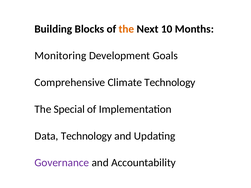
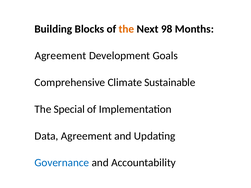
10: 10 -> 98
Monitoring at (60, 56): Monitoring -> Agreement
Climate Technology: Technology -> Sustainable
Data Technology: Technology -> Agreement
Governance colour: purple -> blue
